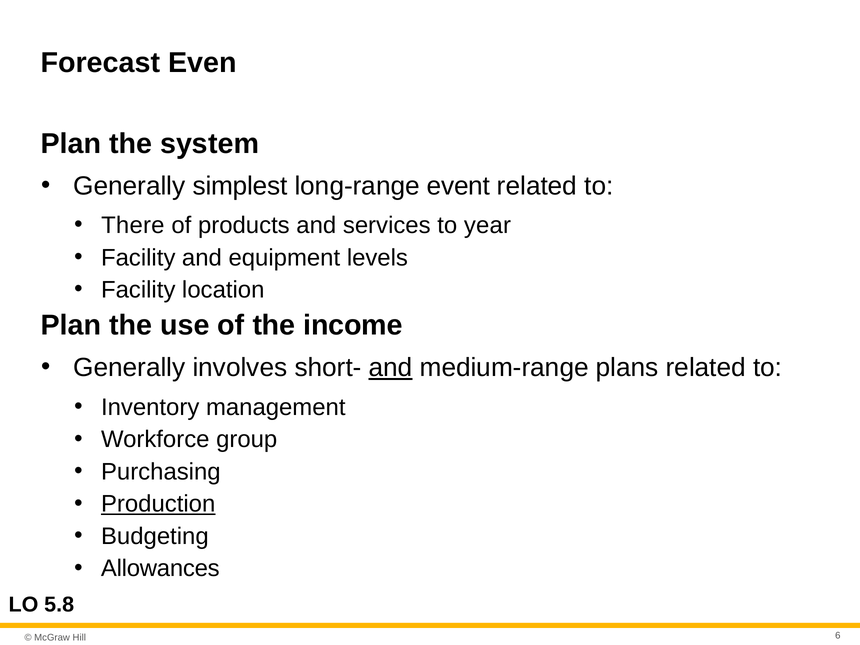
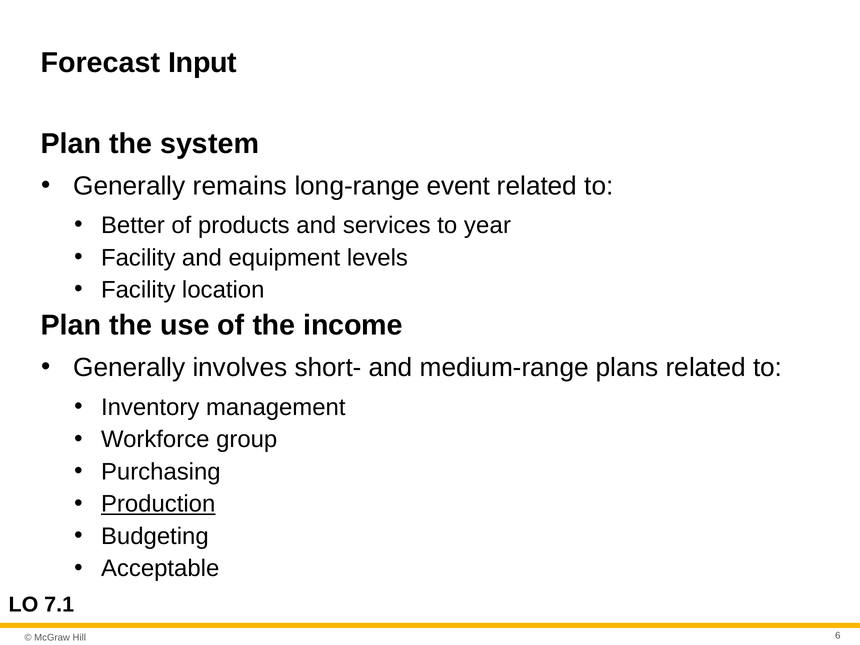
Even: Even -> Input
simplest: simplest -> remains
There: There -> Better
and at (391, 368) underline: present -> none
Allowances: Allowances -> Acceptable
5.8: 5.8 -> 7.1
